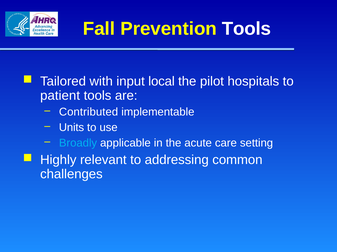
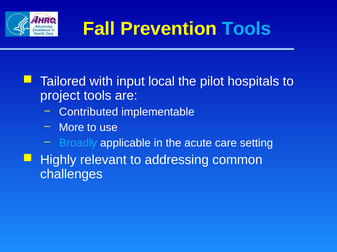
Tools at (246, 29) colour: white -> light blue
patient: patient -> project
Units: Units -> More
